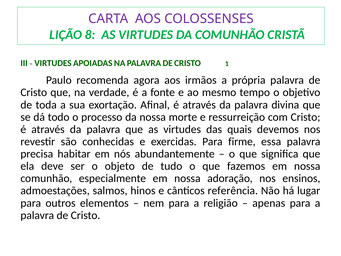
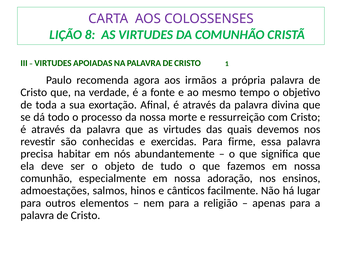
referência: referência -> facilmente
